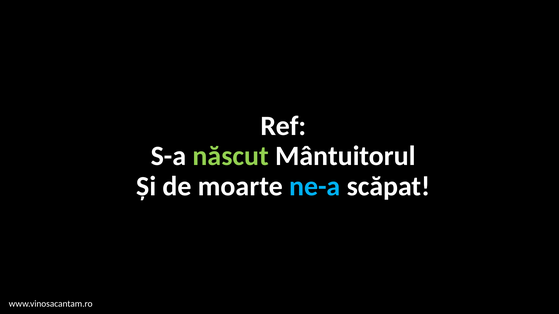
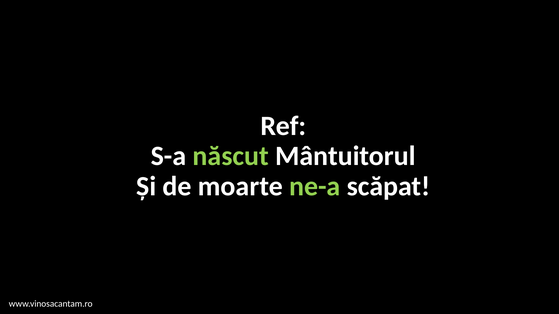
ne-a colour: light blue -> light green
